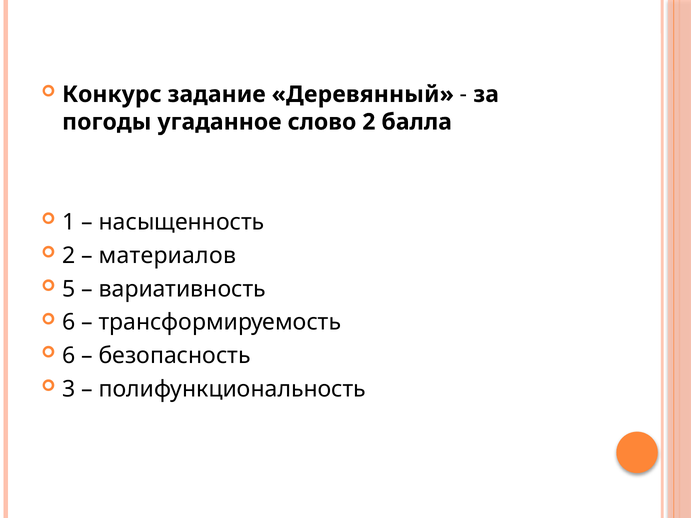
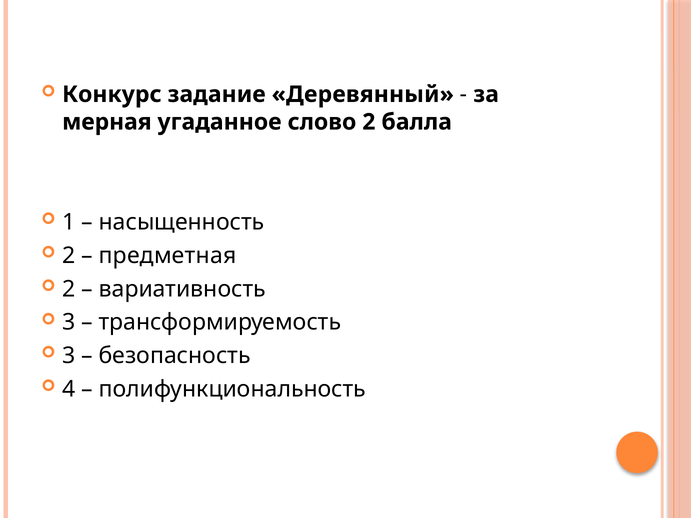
погоды: погоды -> мерная
материалов: материалов -> предметная
5 at (69, 289): 5 -> 2
6 at (69, 322): 6 -> 3
6 at (69, 356): 6 -> 3
3: 3 -> 4
